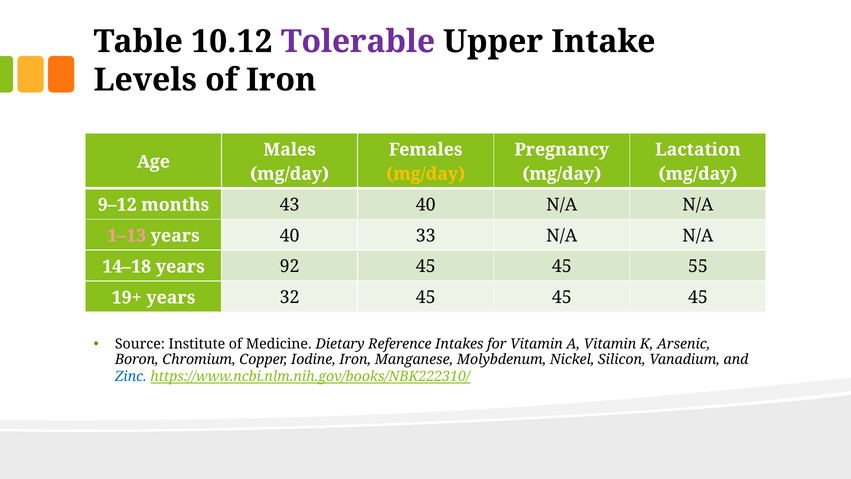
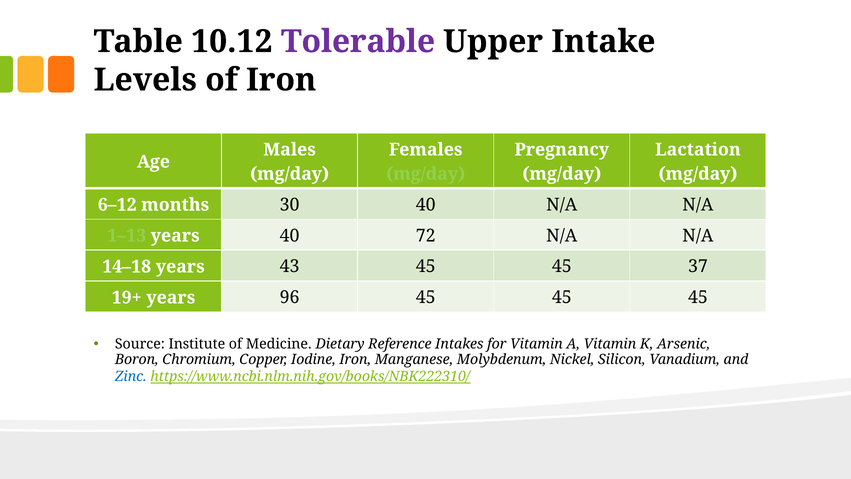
mg/day at (426, 174) colour: yellow -> light green
9–12: 9–12 -> 6–12
43: 43 -> 30
1–13 colour: pink -> light green
33: 33 -> 72
92: 92 -> 43
55: 55 -> 37
32: 32 -> 96
